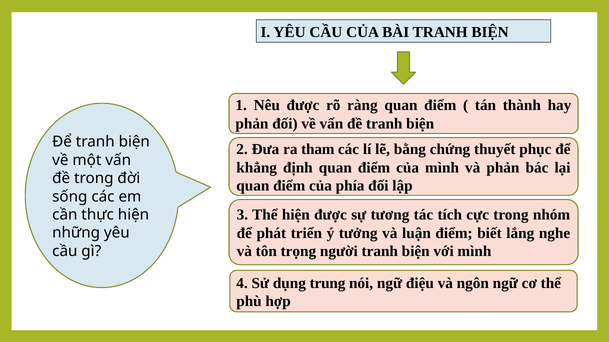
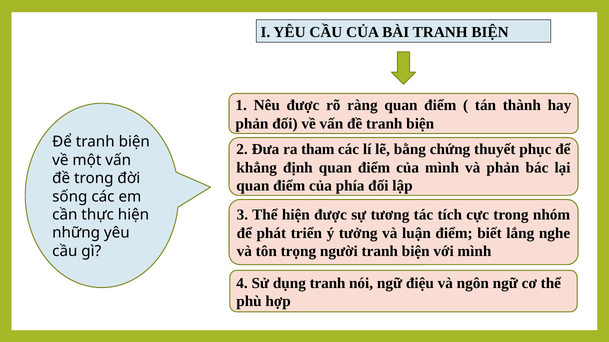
dụng trung: trung -> tranh
